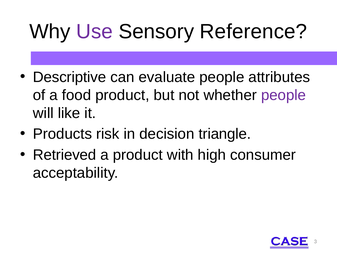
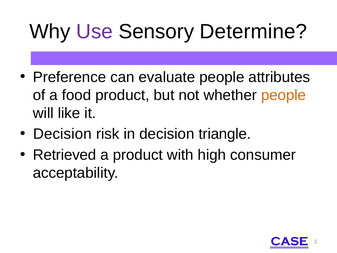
Reference: Reference -> Determine
Descriptive: Descriptive -> Preference
people at (284, 95) colour: purple -> orange
Products at (62, 134): Products -> Decision
